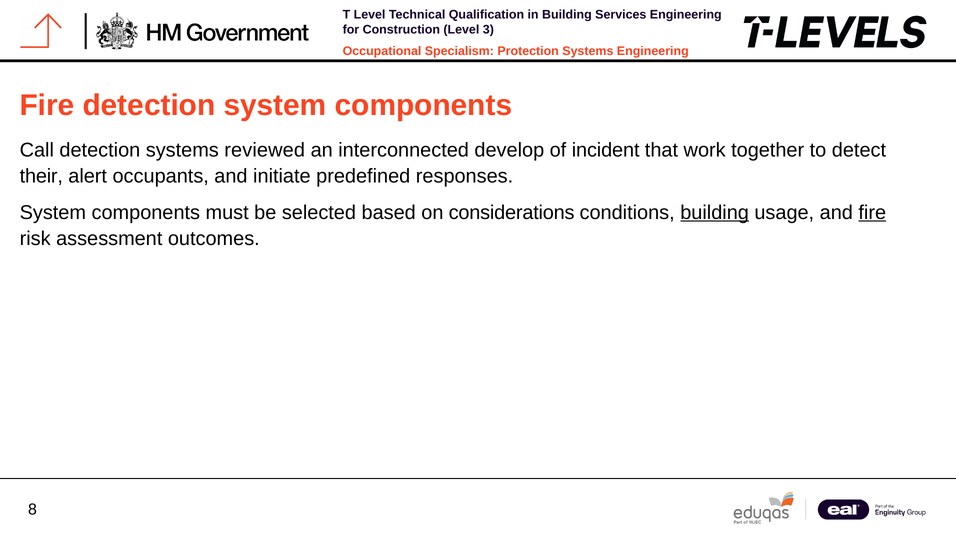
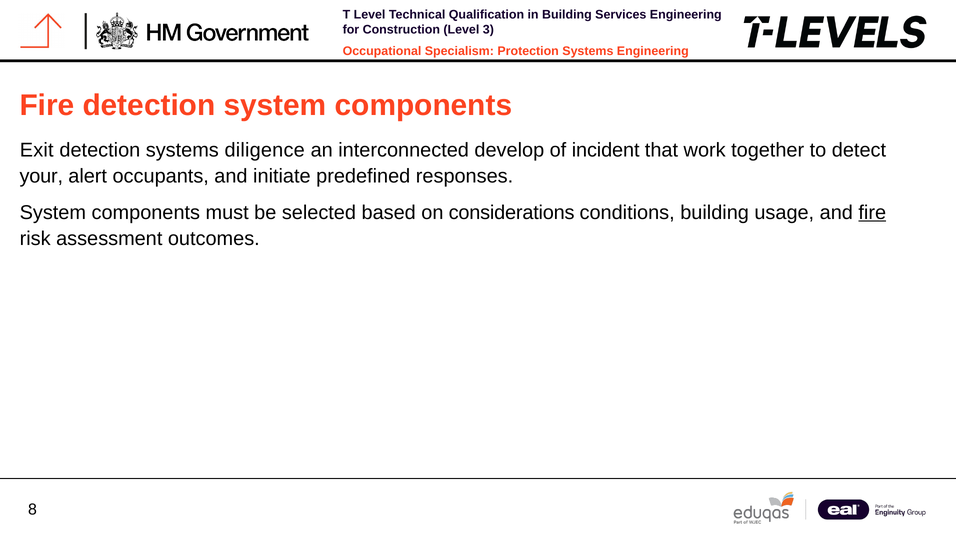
Call: Call -> Exit
reviewed: reviewed -> diligence
their: their -> your
building at (715, 212) underline: present -> none
